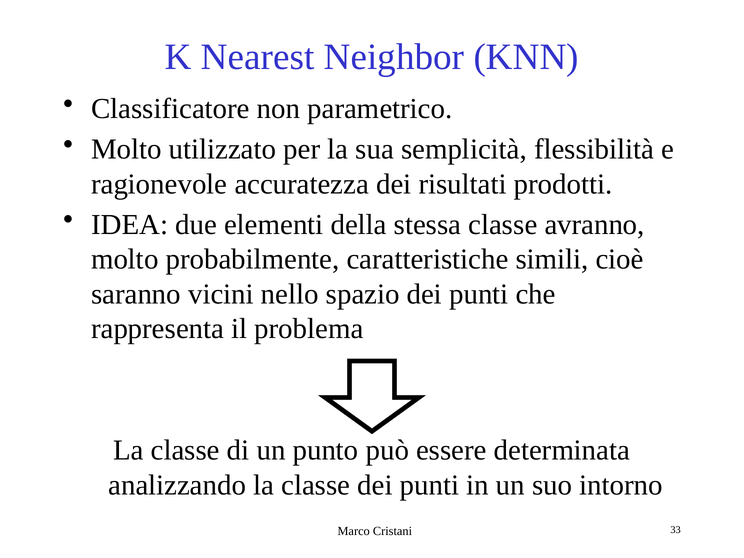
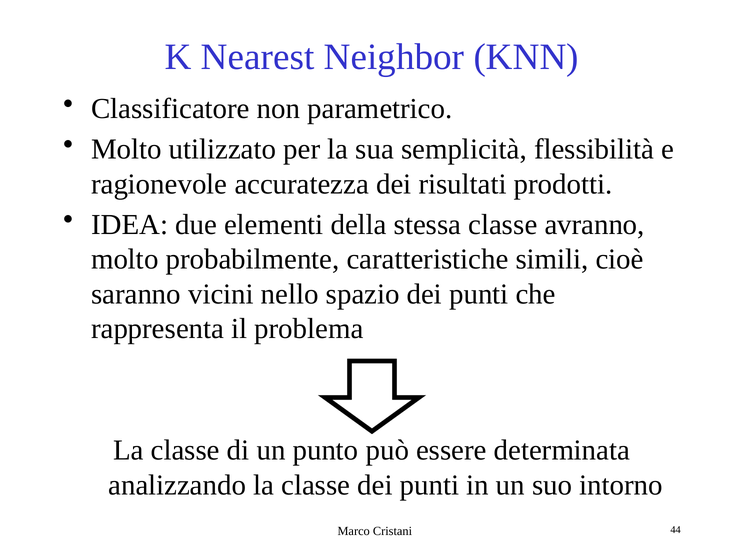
33: 33 -> 44
